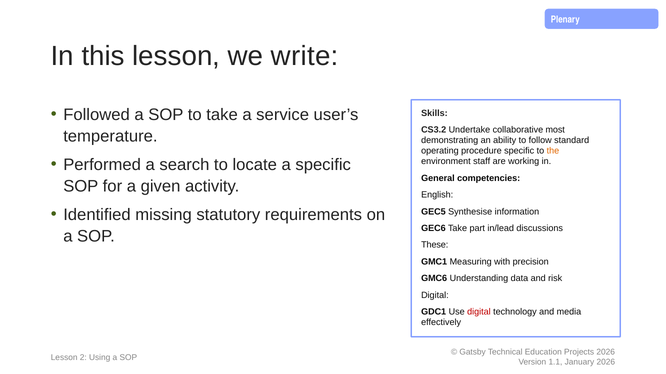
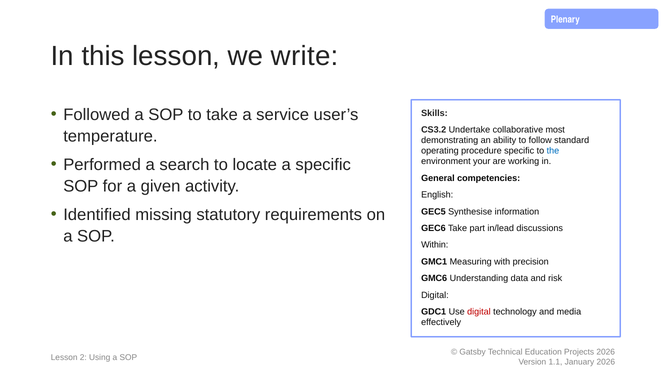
the colour: orange -> blue
staff: staff -> your
These: These -> Within
